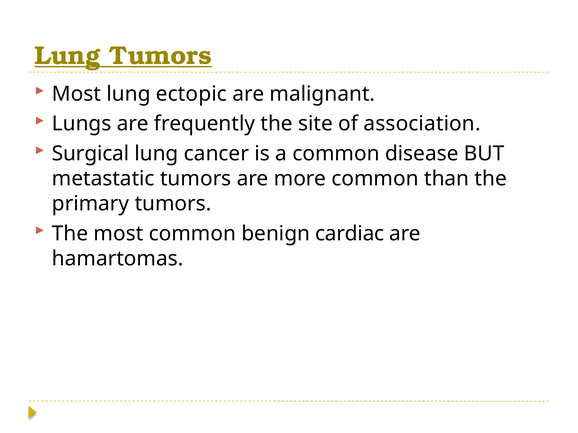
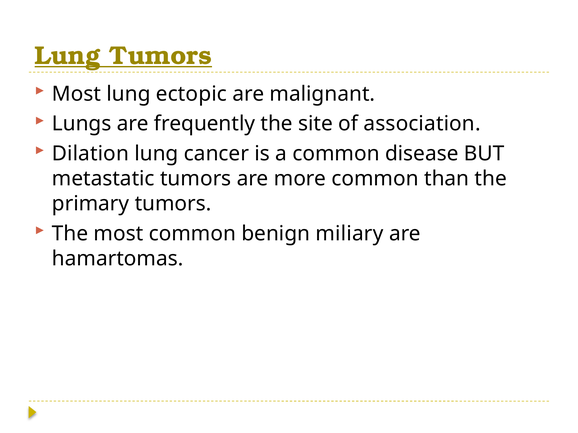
Surgical: Surgical -> Dilation
cardiac: cardiac -> miliary
